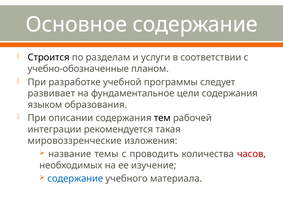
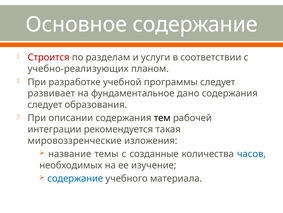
Строится colour: black -> red
учебно-обозначенные: учебно-обозначенные -> учебно-реализующих
цели: цели -> дано
языком at (45, 104): языком -> следует
проводить: проводить -> созданные
часов colour: red -> blue
